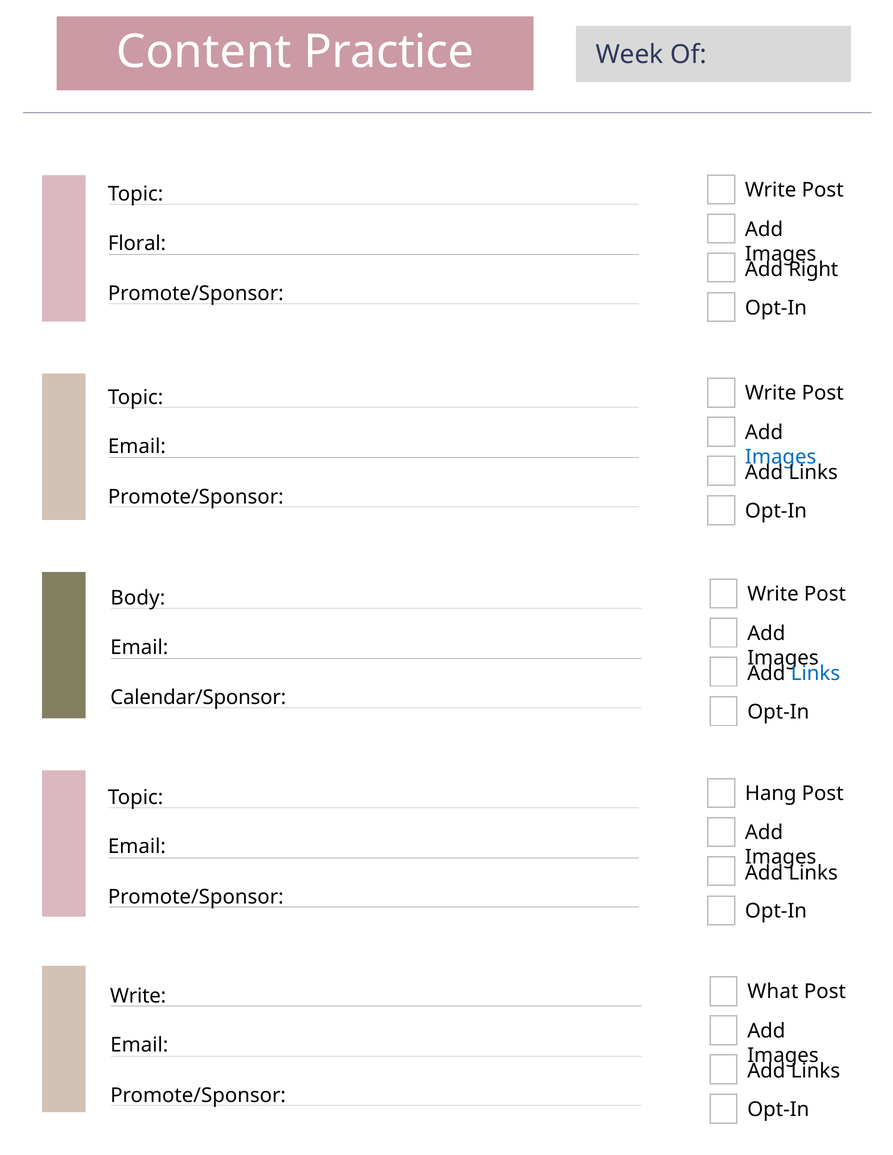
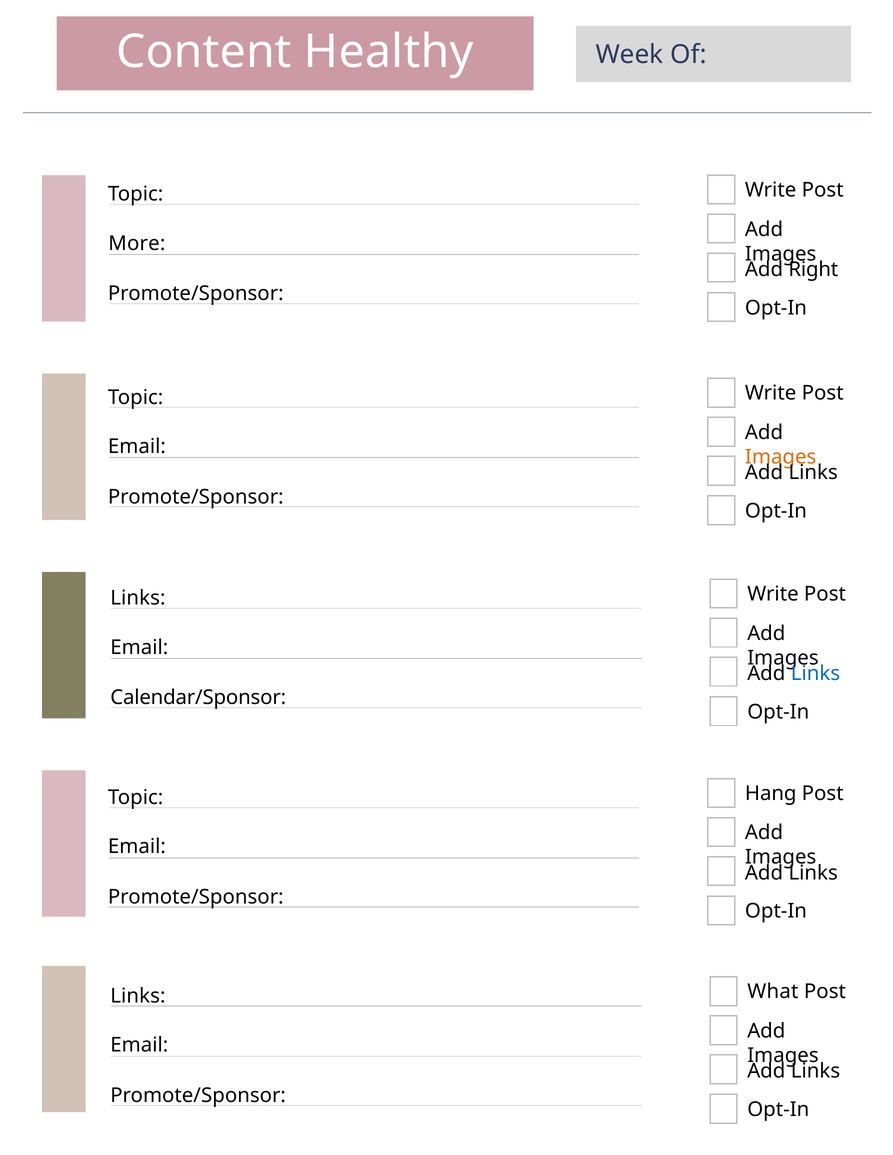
Practice: Practice -> Healthy
Floral: Floral -> More
Images at (781, 457) colour: blue -> orange
Body at (138, 598): Body -> Links
Write at (138, 996): Write -> Links
